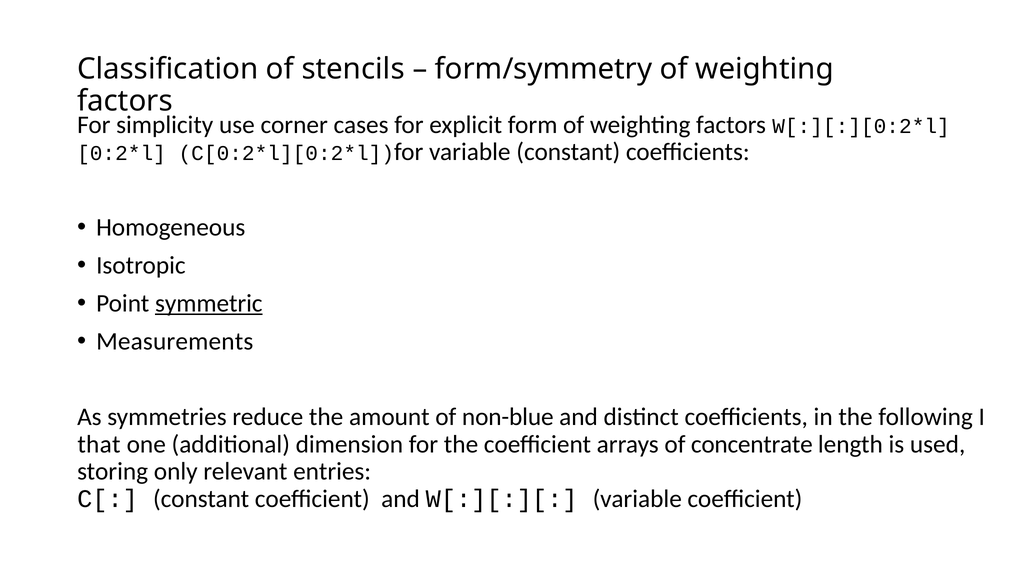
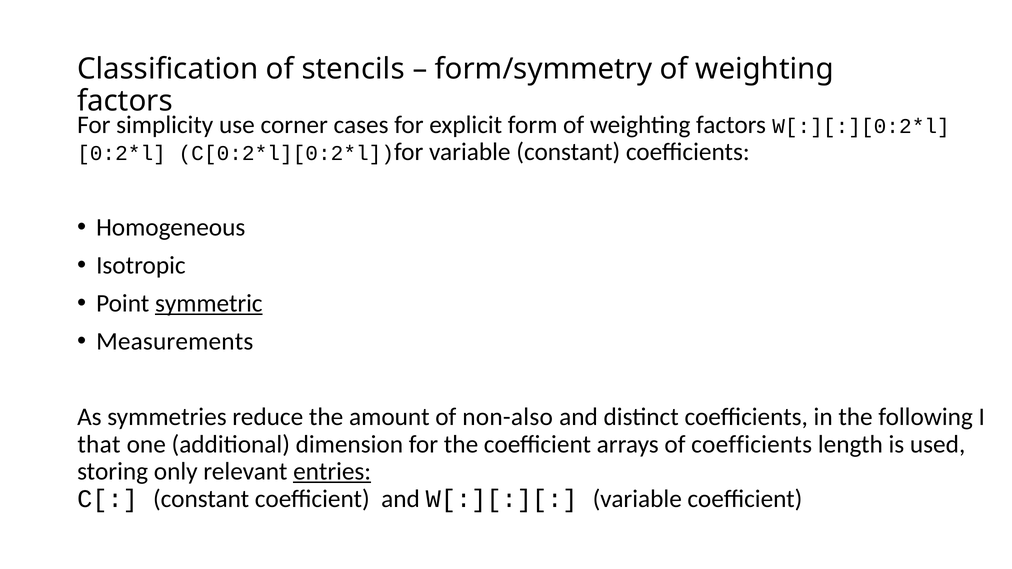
non-blue: non-blue -> non-also
of concentrate: concentrate -> coefficients
entries underline: none -> present
